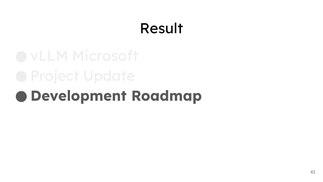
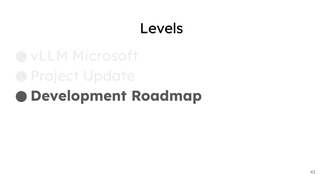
Result: Result -> Levels
